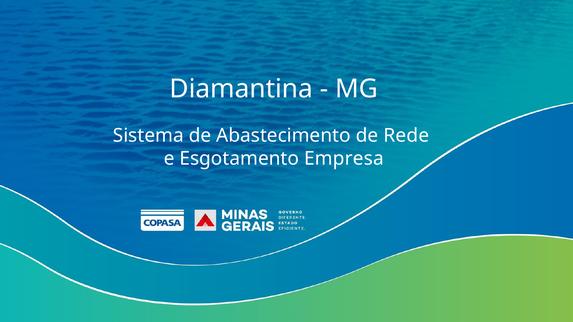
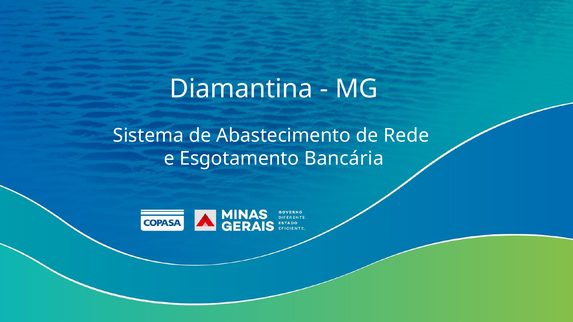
Empresa: Empresa -> Bancária
